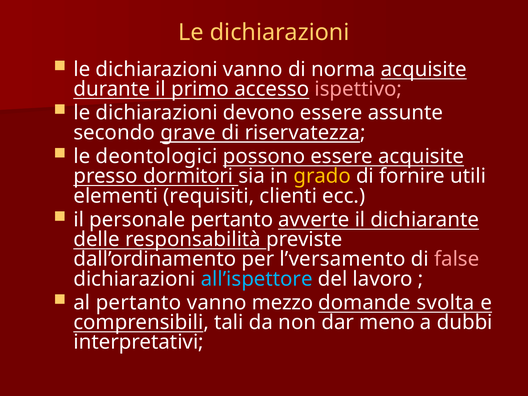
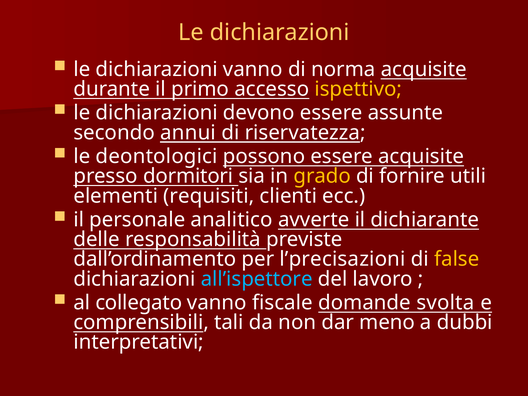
ispettivo colour: pink -> yellow
grave: grave -> annui
personale pertanto: pertanto -> analitico
l’versamento: l’versamento -> l’precisazioni
false colour: pink -> yellow
al pertanto: pertanto -> collegato
mezzo: mezzo -> fiscale
